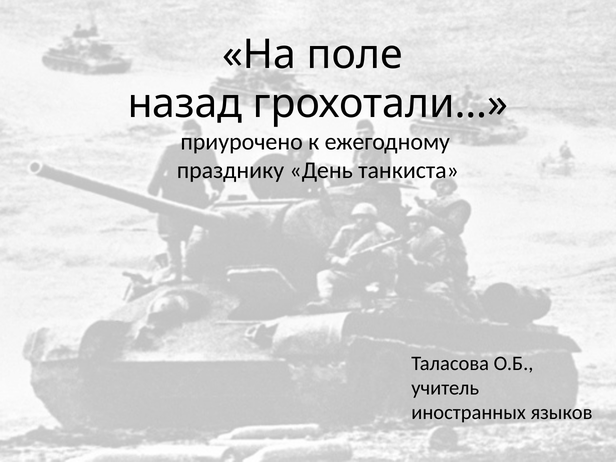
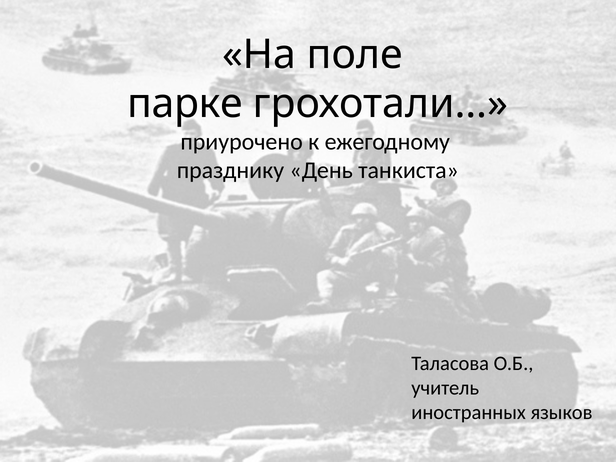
назад: назад -> парке
